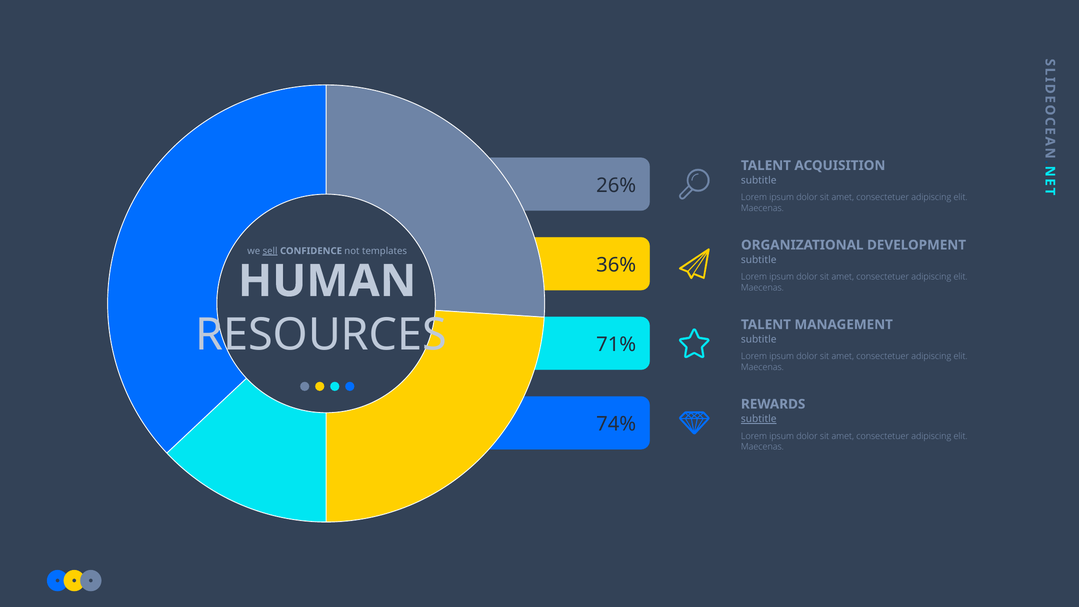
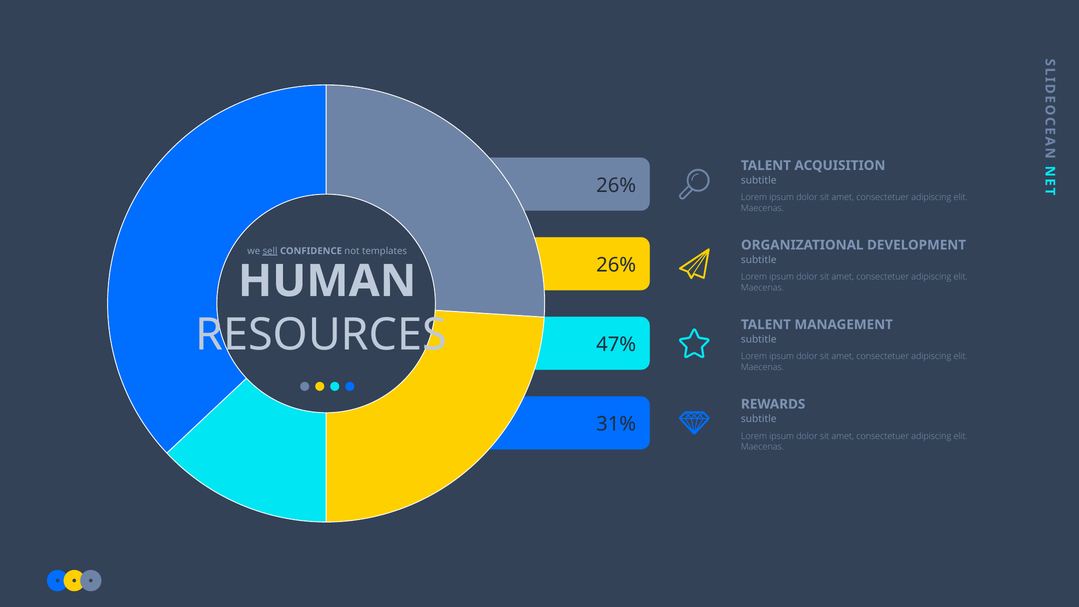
36% at (616, 265): 36% -> 26%
71%: 71% -> 47%
subtitle at (759, 419) underline: present -> none
74%: 74% -> 31%
